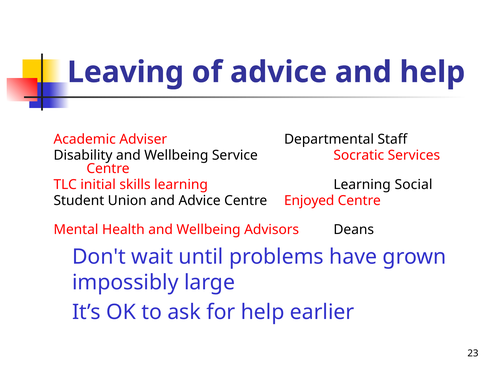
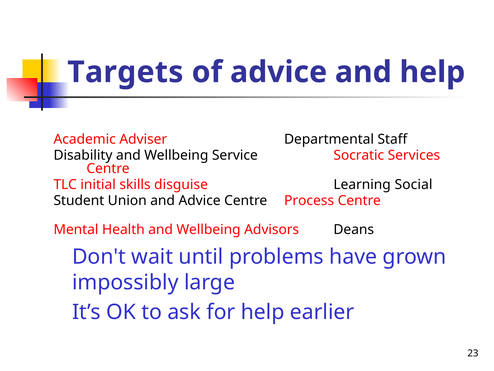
Leaving: Leaving -> Targets
skills learning: learning -> disguise
Enjoyed: Enjoyed -> Process
